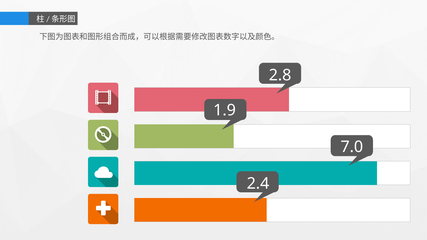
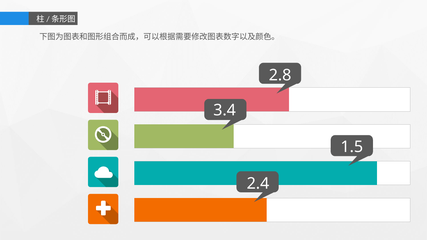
1.9: 1.9 -> 3.4
7.0: 7.0 -> 1.5
